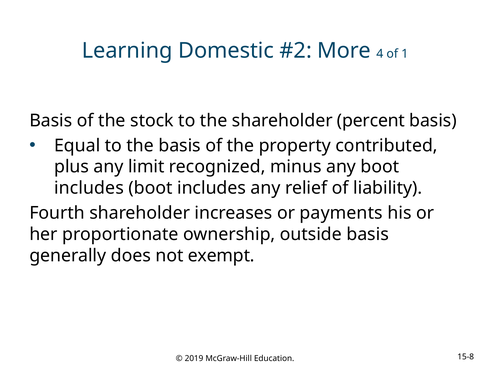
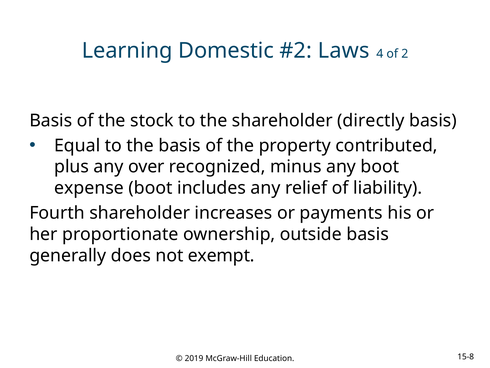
More: More -> Laws
1: 1 -> 2
percent: percent -> directly
limit: limit -> over
includes at (89, 188): includes -> expense
